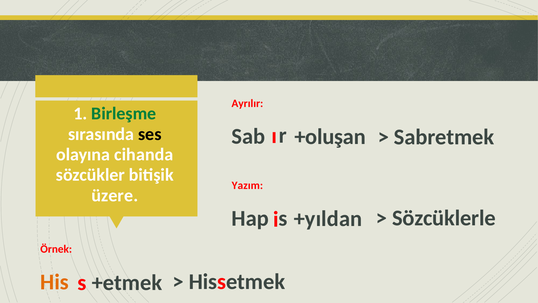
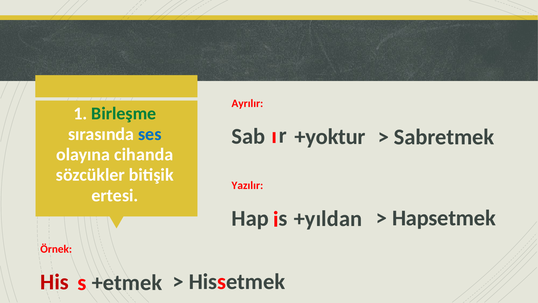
ses colour: black -> blue
+oluşan: +oluşan -> +yoktur
Yazım: Yazım -> Yazılır
üzere: üzere -> ertesi
Sözcüklerle: Sözcüklerle -> Hapsetmek
His colour: orange -> red
